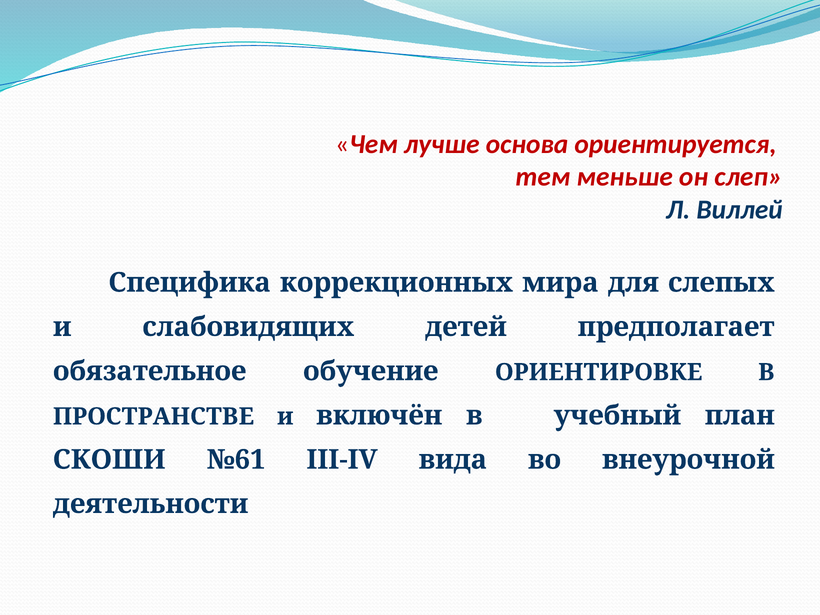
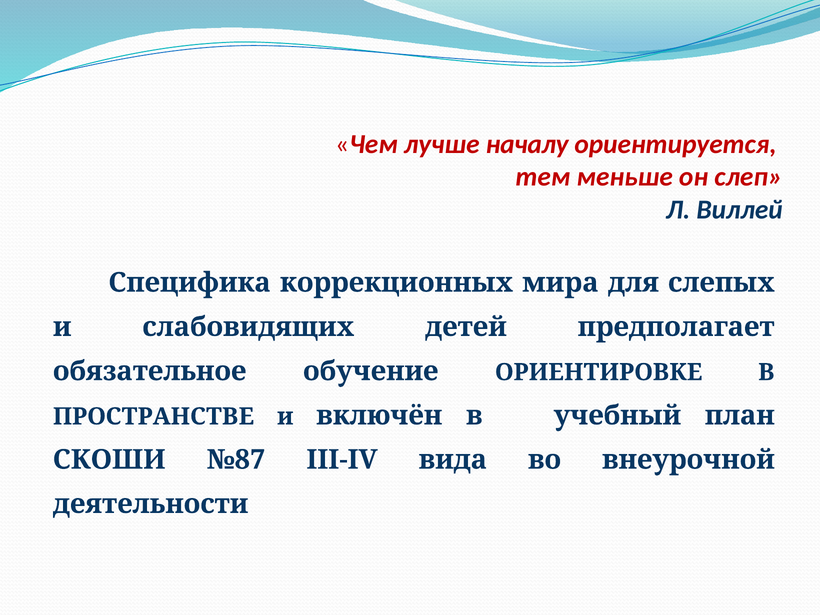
основа: основа -> началу
№61: №61 -> №87
